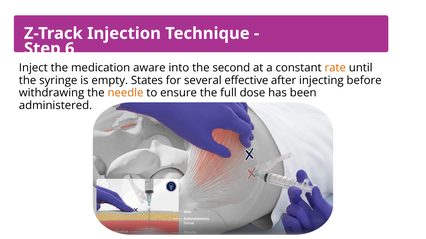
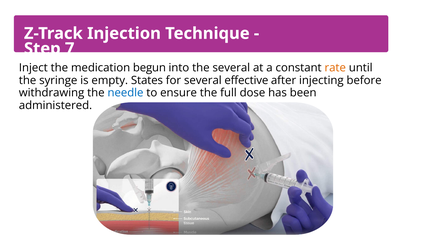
6: 6 -> 7
aware: aware -> begun
the second: second -> several
needle colour: orange -> blue
